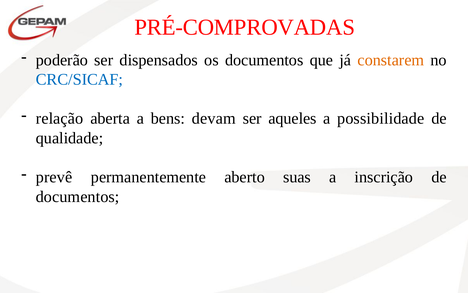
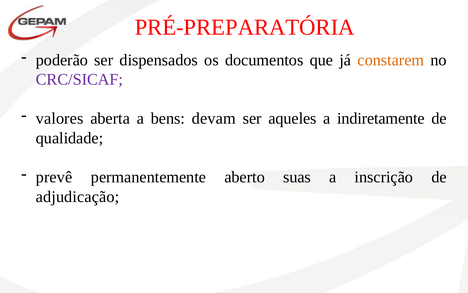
PRÉ-COMPROVADAS: PRÉ-COMPROVADAS -> PRÉ-PREPARATÓRIA
CRC/SICAF colour: blue -> purple
relação: relação -> valores
possibilidade: possibilidade -> indiretamente
documentos at (78, 196): documentos -> adjudicação
